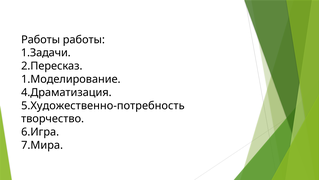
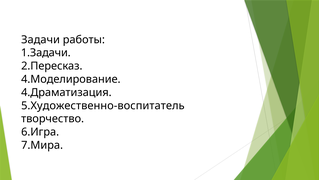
Работы at (41, 40): Работы -> Задачи
1.Моделирование: 1.Моделирование -> 4.Моделирование
5.Художественно-потребность: 5.Художественно-потребность -> 5.Художественно-воспитатель
